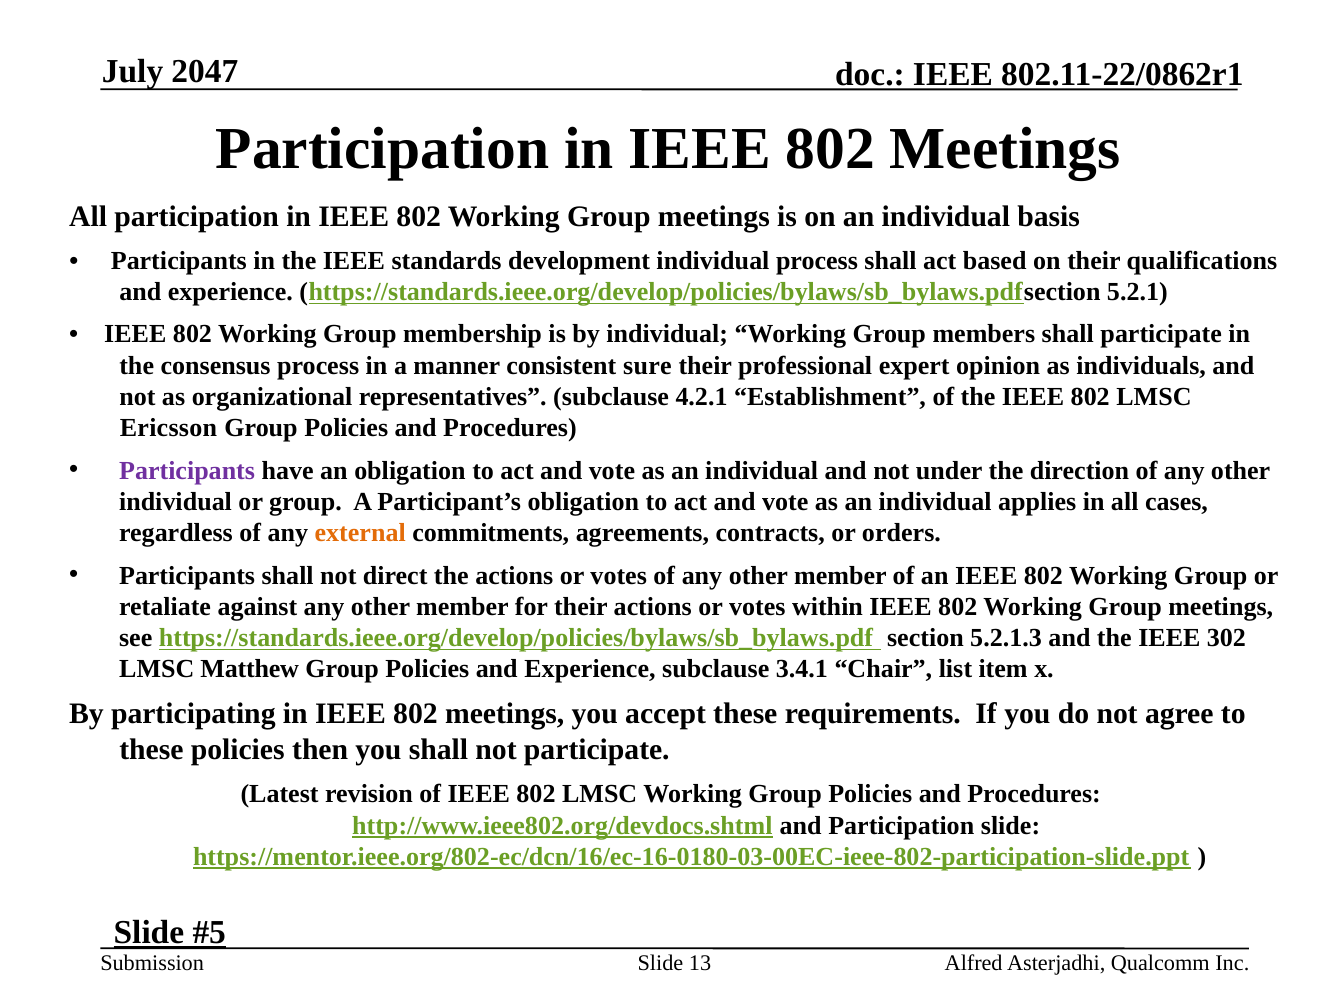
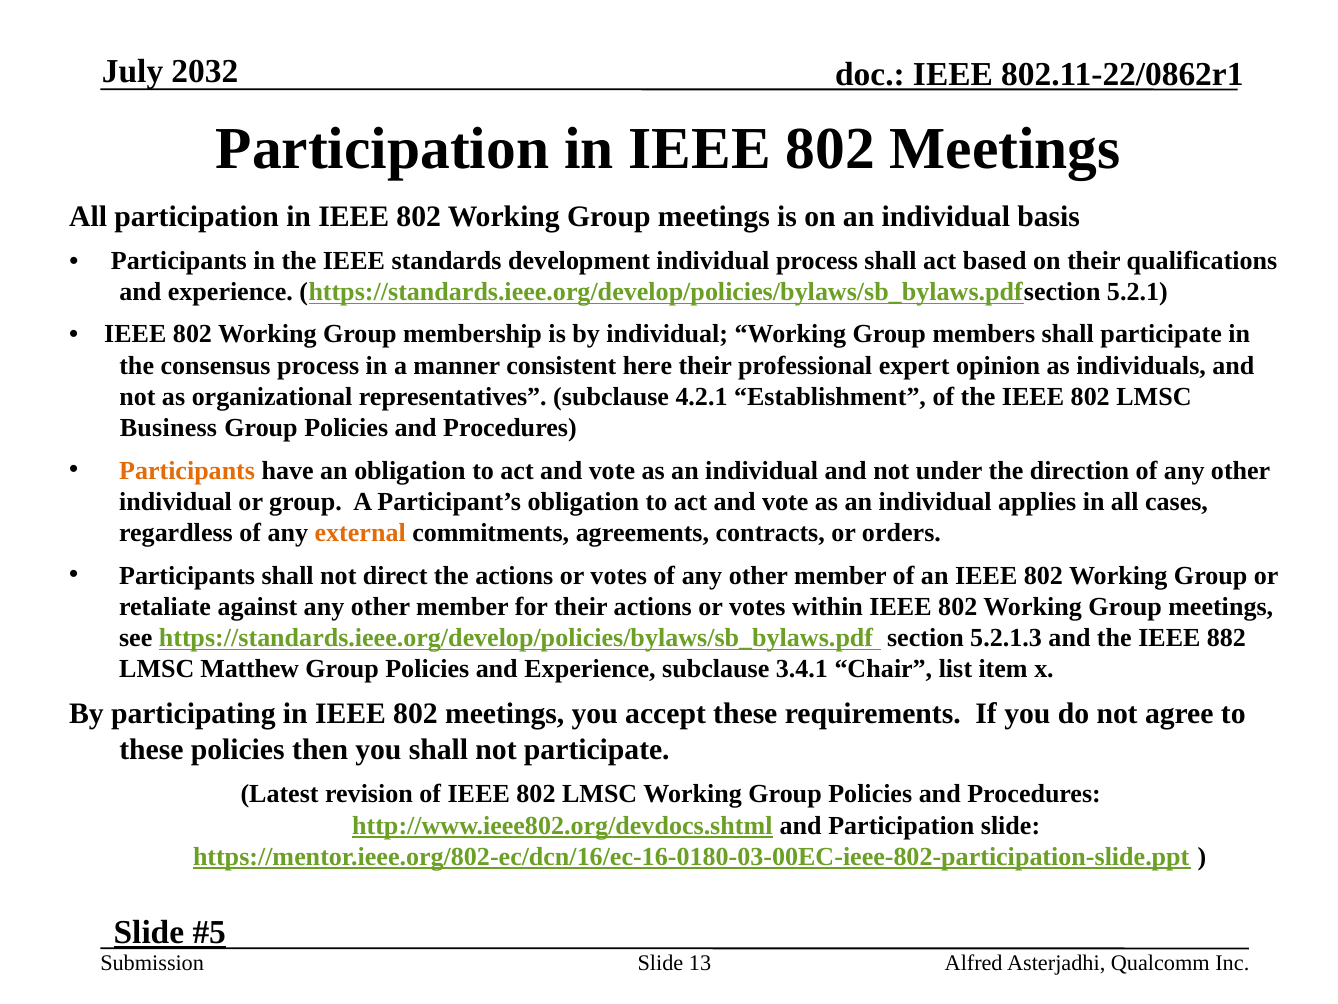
2047: 2047 -> 2032
sure: sure -> here
Ericsson: Ericsson -> Business
Participants at (187, 470) colour: purple -> orange
302: 302 -> 882
